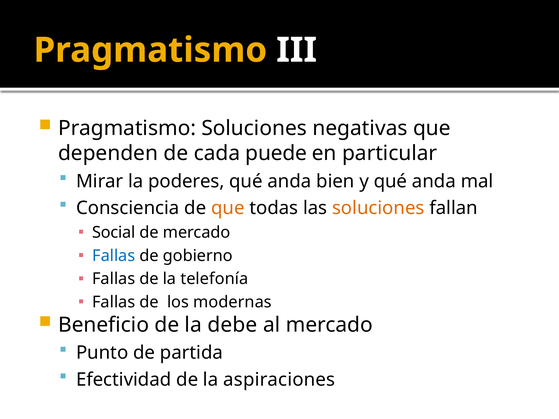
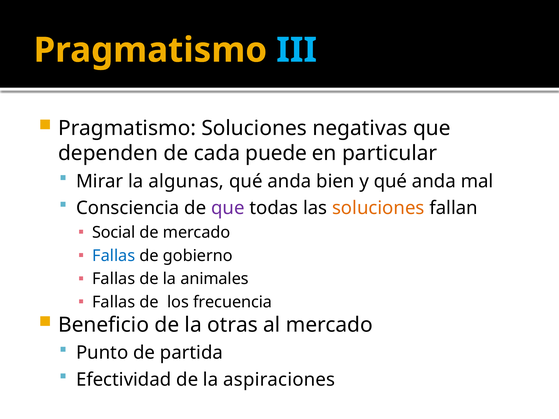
III colour: white -> light blue
poderes: poderes -> algunas
que at (228, 208) colour: orange -> purple
telefonía: telefonía -> animales
modernas: modernas -> frecuencia
debe: debe -> otras
